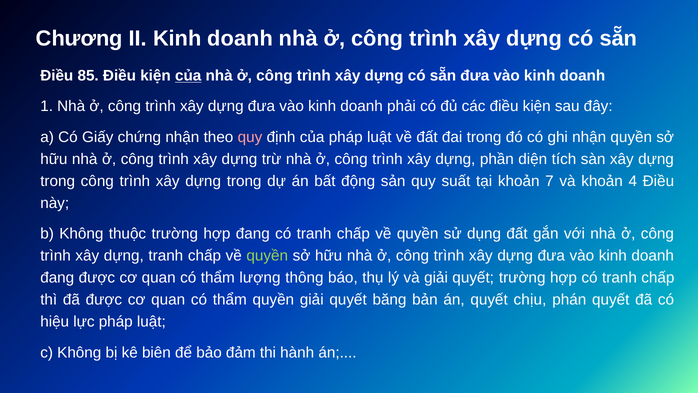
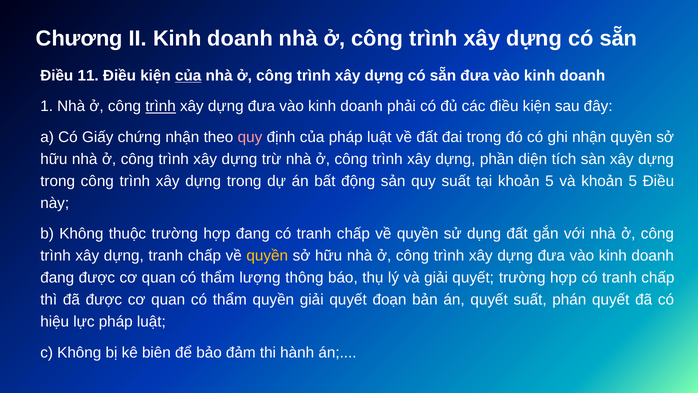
85: 85 -> 11
trình at (161, 106) underline: none -> present
tại khoản 7: 7 -> 5
và khoản 4: 4 -> 5
quyền at (267, 256) colour: light green -> yellow
băng: băng -> đoạn
quyết chịu: chịu -> suất
